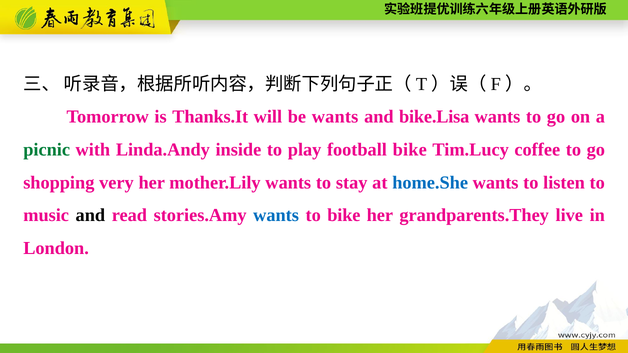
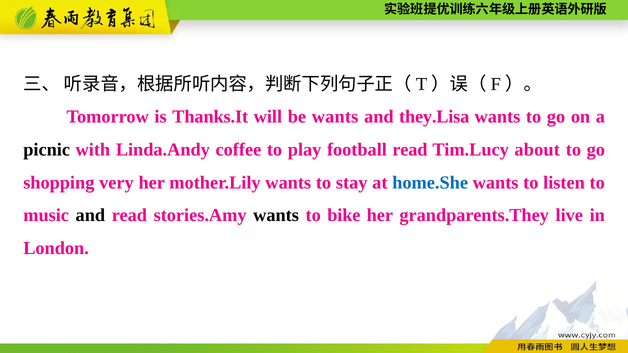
bike.Lisa: bike.Lisa -> they.Lisa
picnic colour: green -> black
inside: inside -> coffee
football bike: bike -> read
coffee: coffee -> about
wants at (276, 216) colour: blue -> black
